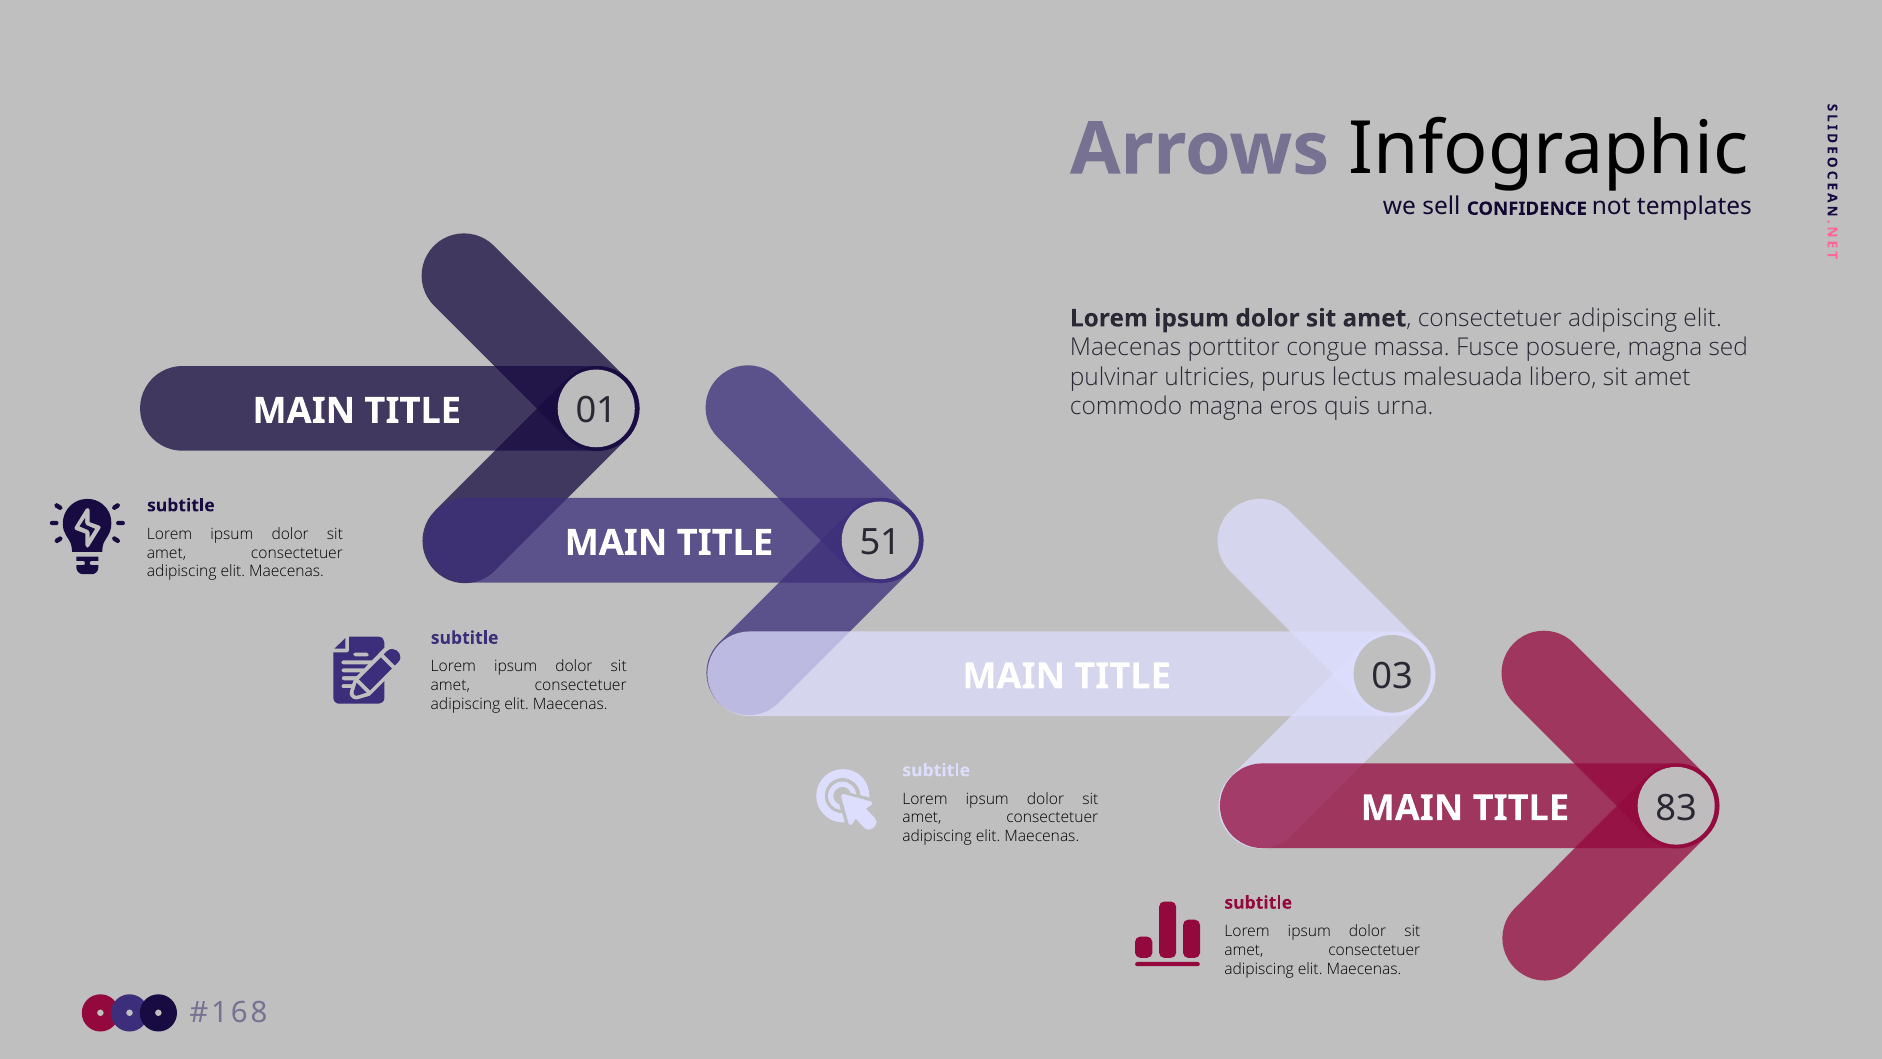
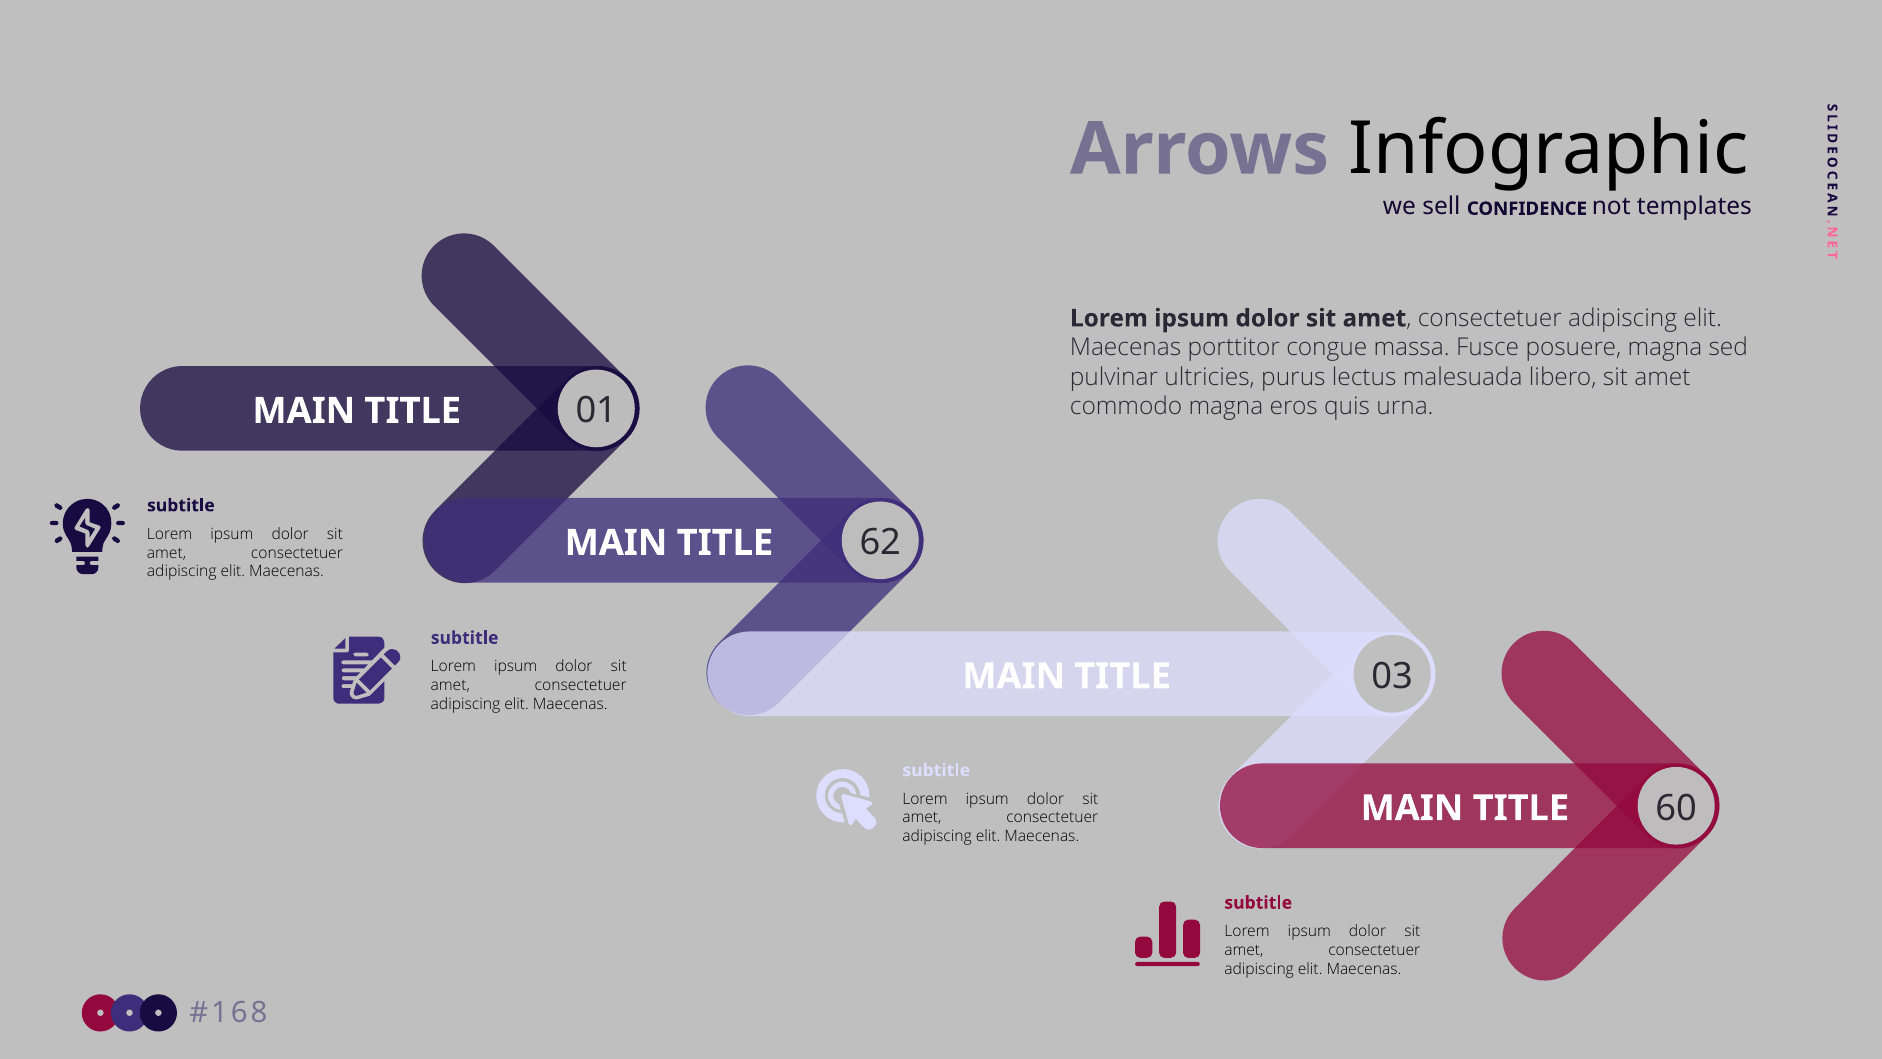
51: 51 -> 62
83: 83 -> 60
